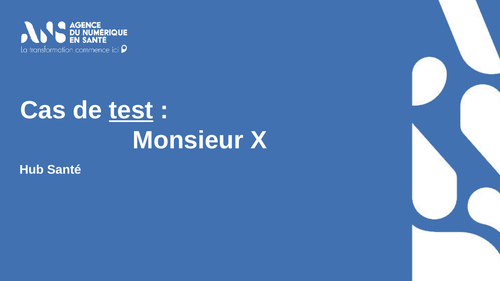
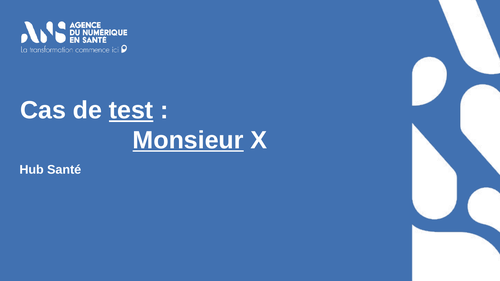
Monsieur underline: none -> present
